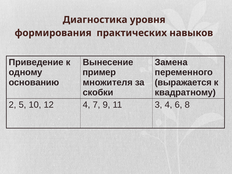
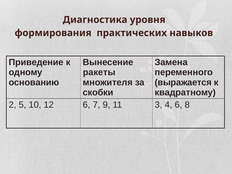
пример: пример -> ракеты
12 4: 4 -> 6
